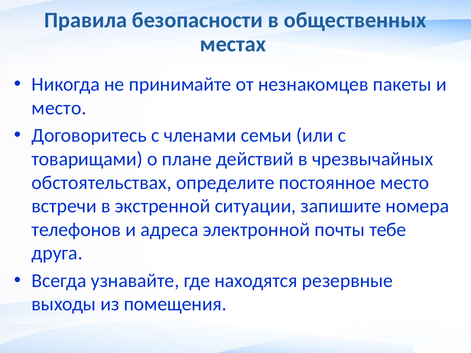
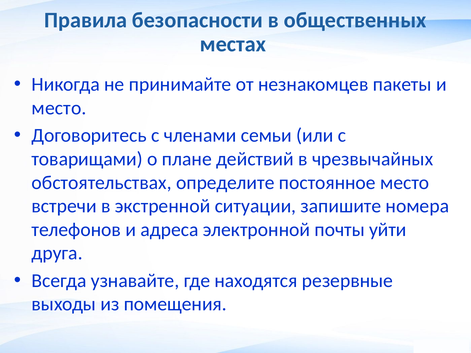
тебе: тебе -> уйти
